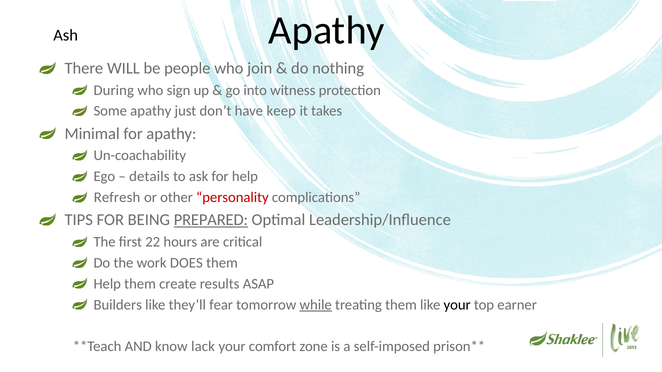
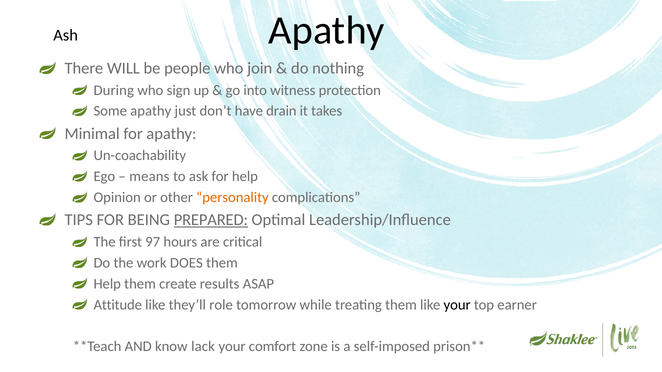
keep: keep -> drain
details: details -> means
Refresh: Refresh -> Opinion
personality colour: red -> orange
22: 22 -> 97
Builders: Builders -> Attitude
fear: fear -> role
while underline: present -> none
